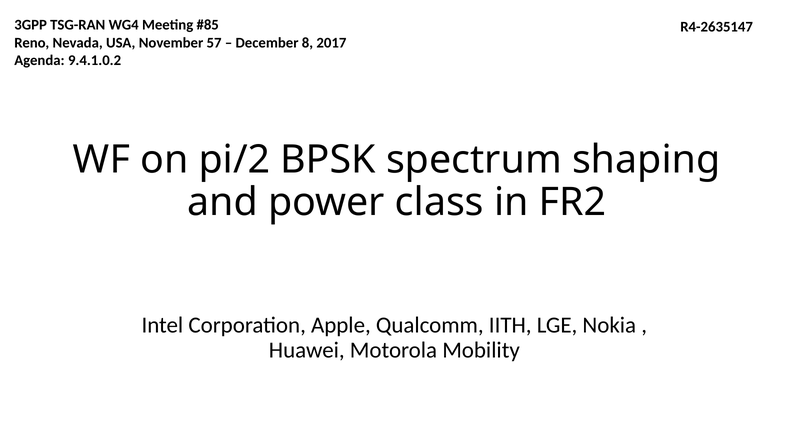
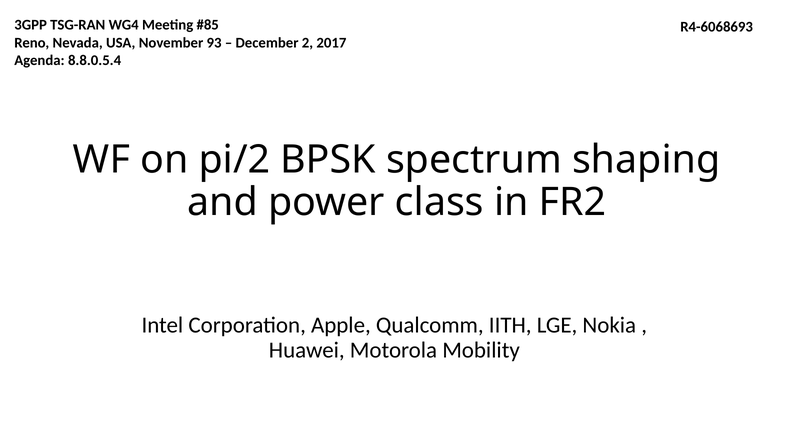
R4-2635147: R4-2635147 -> R4-6068693
57: 57 -> 93
8: 8 -> 2
9.4.1.0.2: 9.4.1.0.2 -> 8.8.0.5.4
